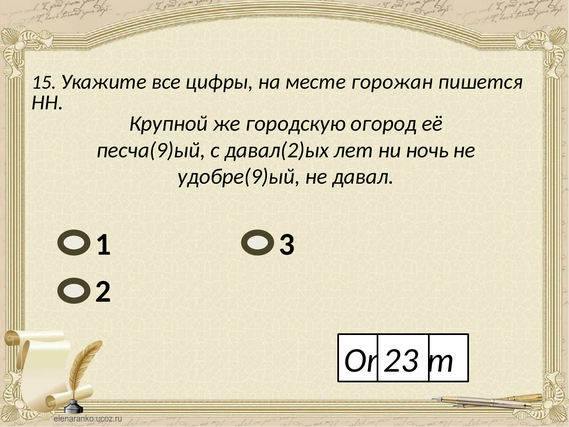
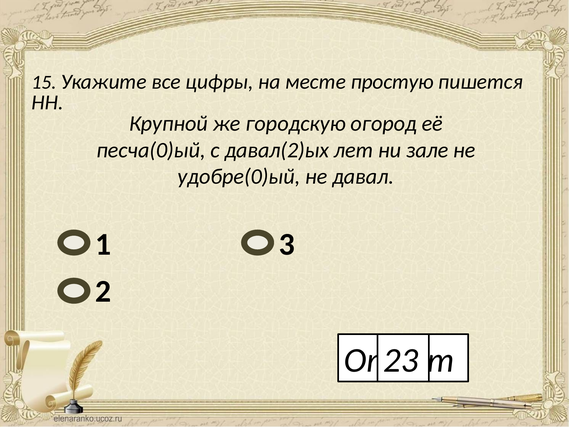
горожан: горожан -> простую
песча(9)ый: песча(9)ый -> песча(0)ый
ночь: ночь -> зале
удобре(9)ый: удобре(9)ый -> удобре(0)ый
